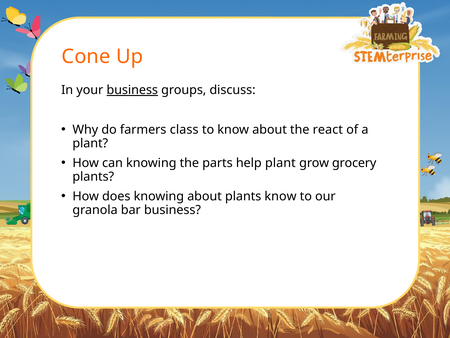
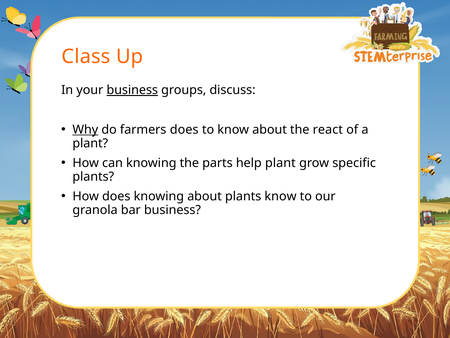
Cone: Cone -> Class
Why underline: none -> present
farmers class: class -> does
grocery: grocery -> specific
